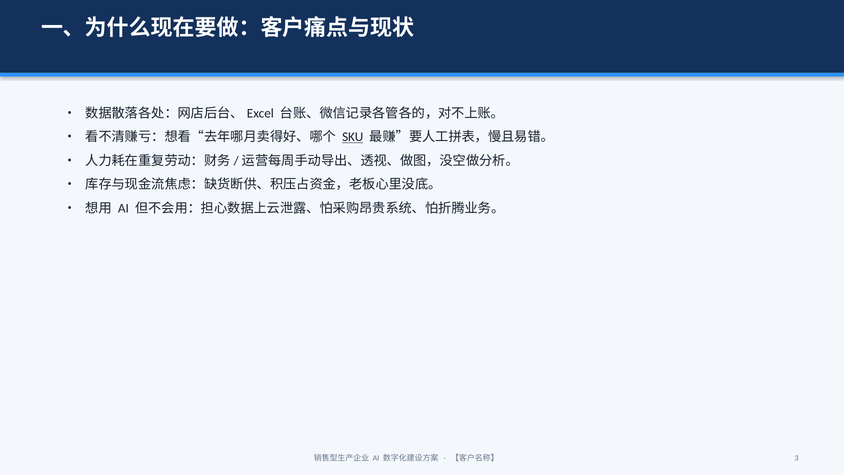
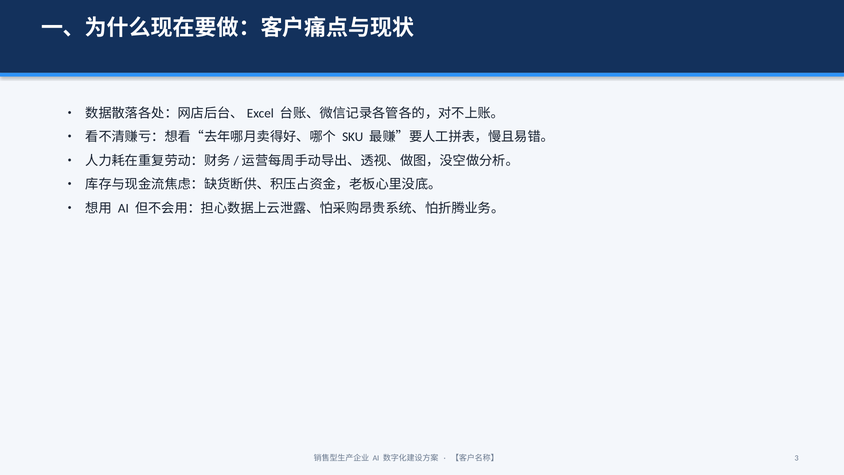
SKU underline: present -> none
